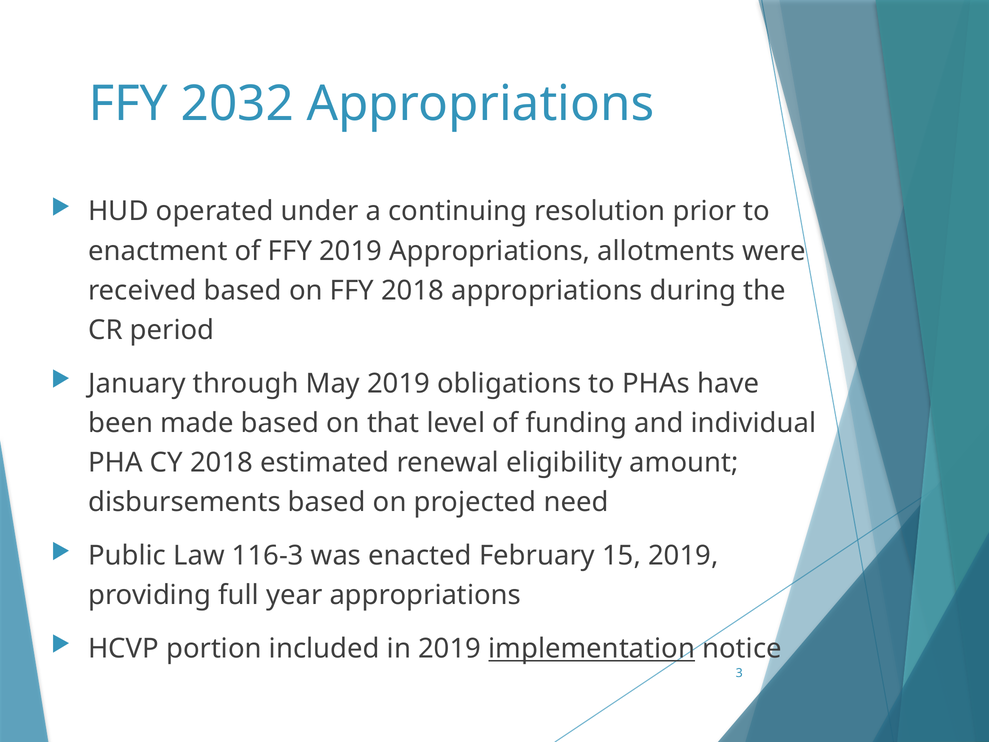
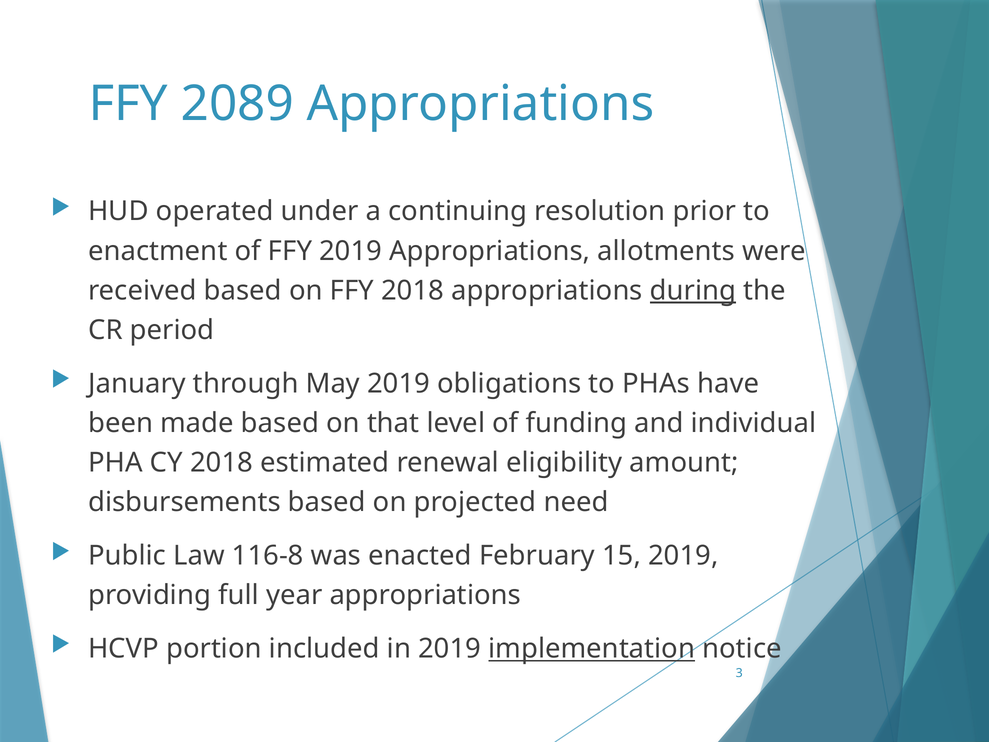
2032: 2032 -> 2089
during underline: none -> present
116-3: 116-3 -> 116-8
